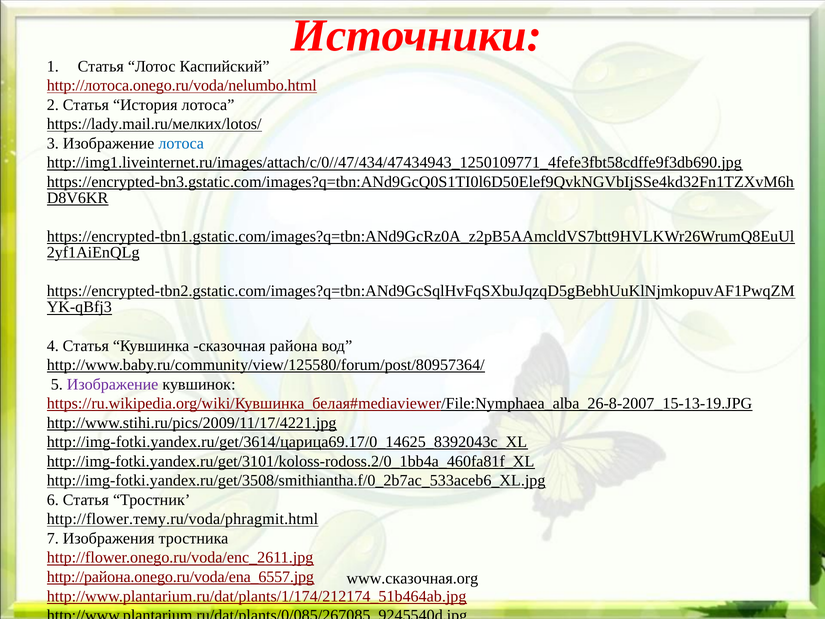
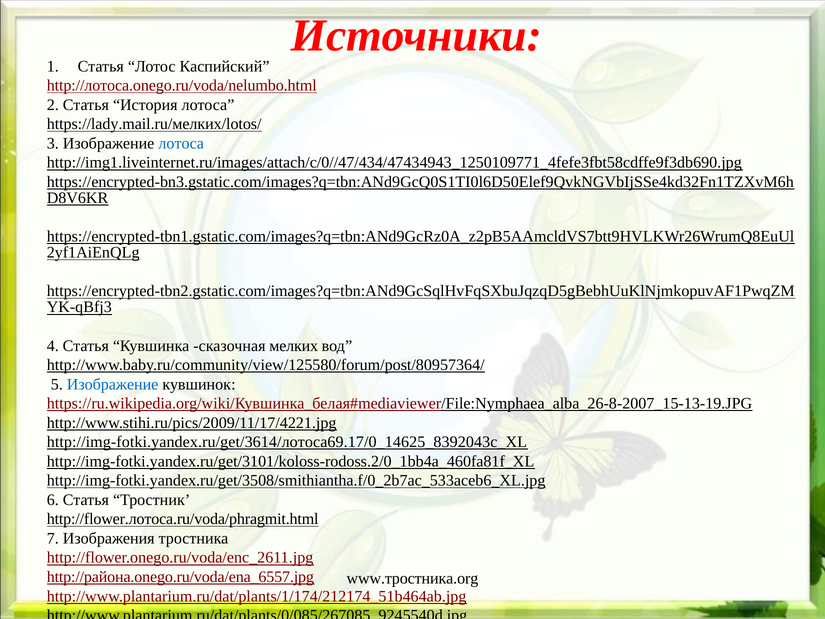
района: района -> мелких
Изображение at (113, 384) colour: purple -> blue
http://img-fotki.yandex.ru/get/3614/царица69.17/0_14625_8392043c_XL: http://img-fotki.yandex.ru/get/3614/царица69.17/0_14625_8392043c_XL -> http://img-fotki.yandex.ru/get/3614/лотоса69.17/0_14625_8392043c_XL
http://flower.тему.ru/voda/phragmit.html: http://flower.тему.ru/voda/phragmit.html -> http://flower.лотоса.ru/voda/phragmit.html
www.сказочная.org: www.сказочная.org -> www.тростника.org
